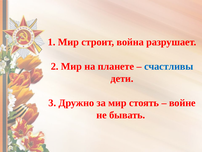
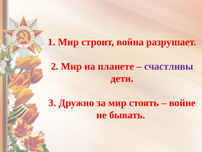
счастливы colour: blue -> purple
